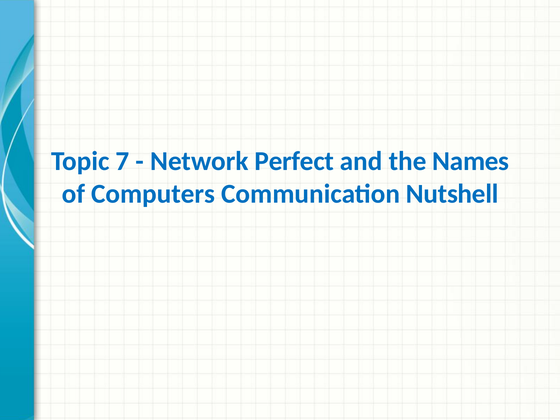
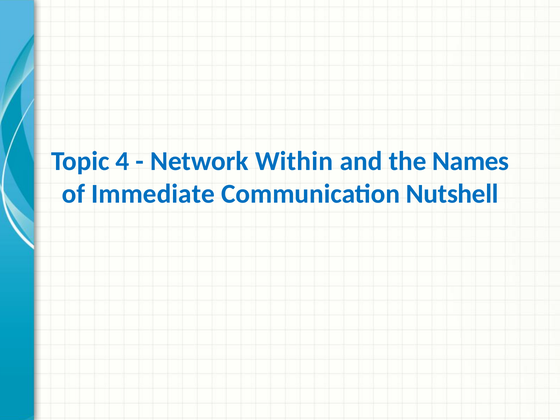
7: 7 -> 4
Perfect: Perfect -> Within
Computers: Computers -> Immediate
